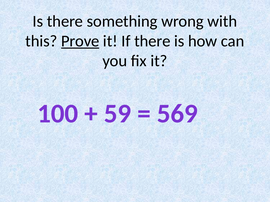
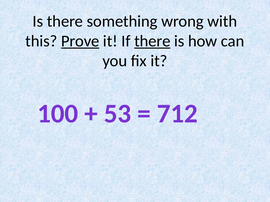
there at (152, 41) underline: none -> present
59: 59 -> 53
569: 569 -> 712
